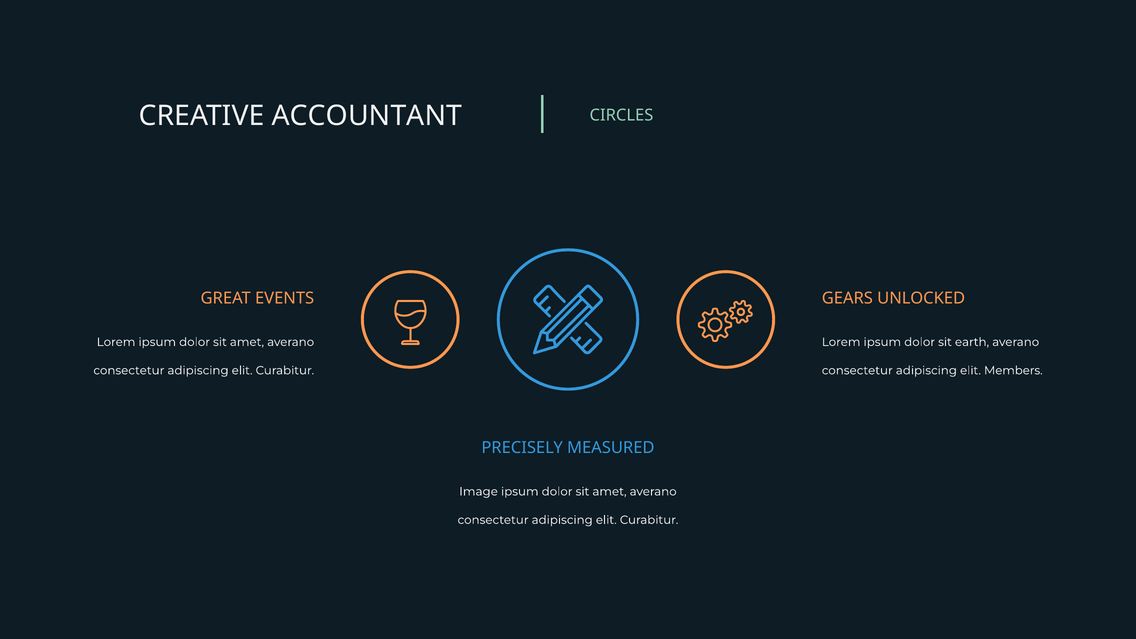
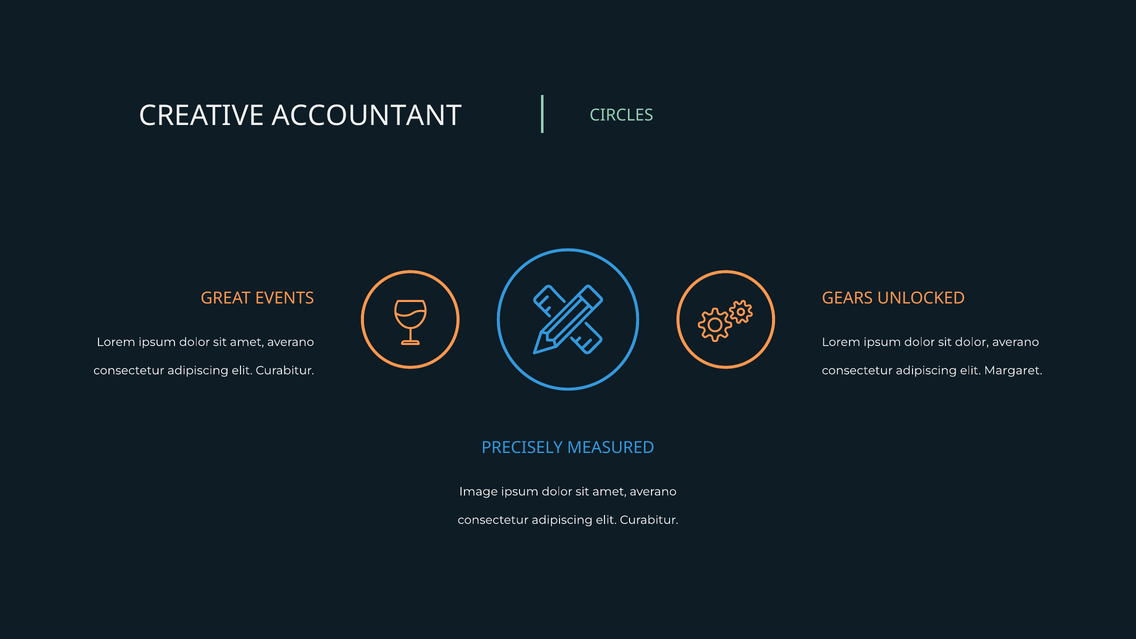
sit earth: earth -> dolor
Members: Members -> Margaret
